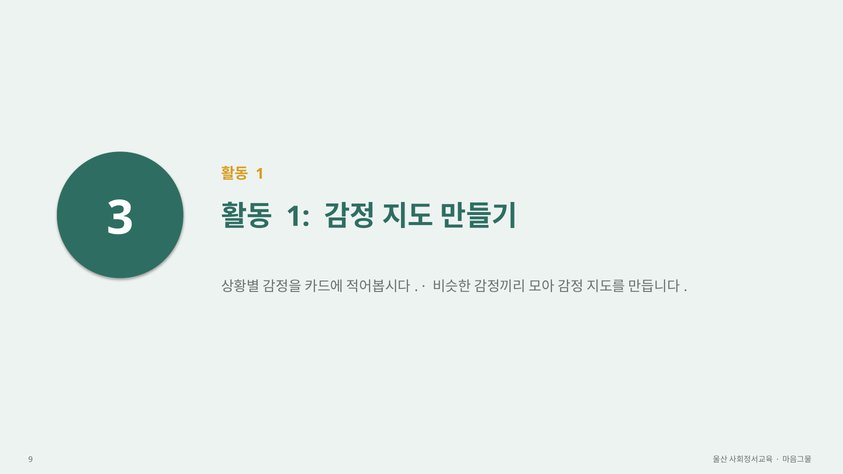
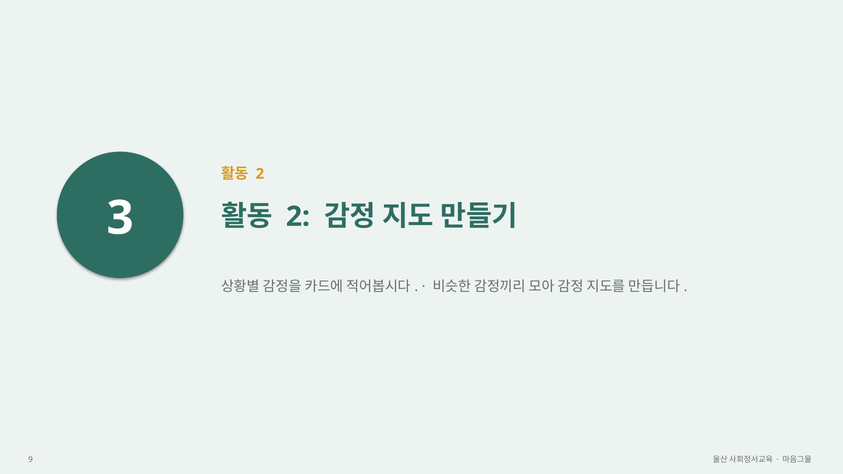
1 at (260, 174): 1 -> 2
1 at (298, 217): 1 -> 2
